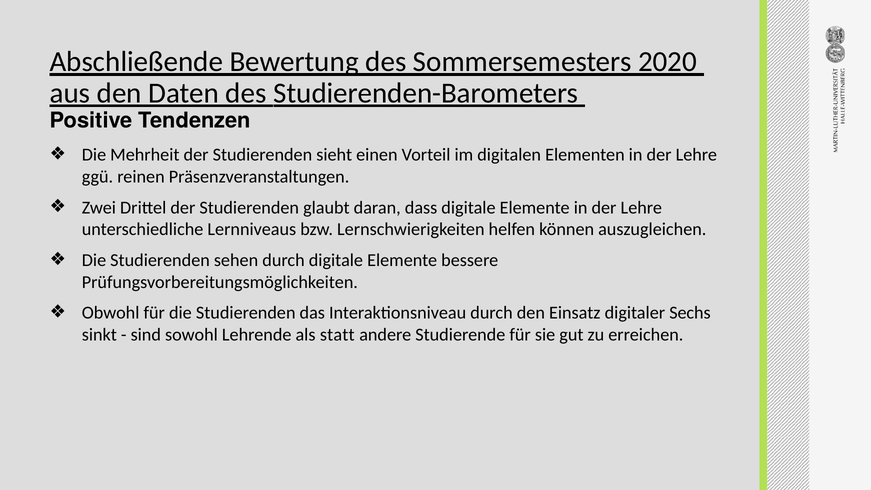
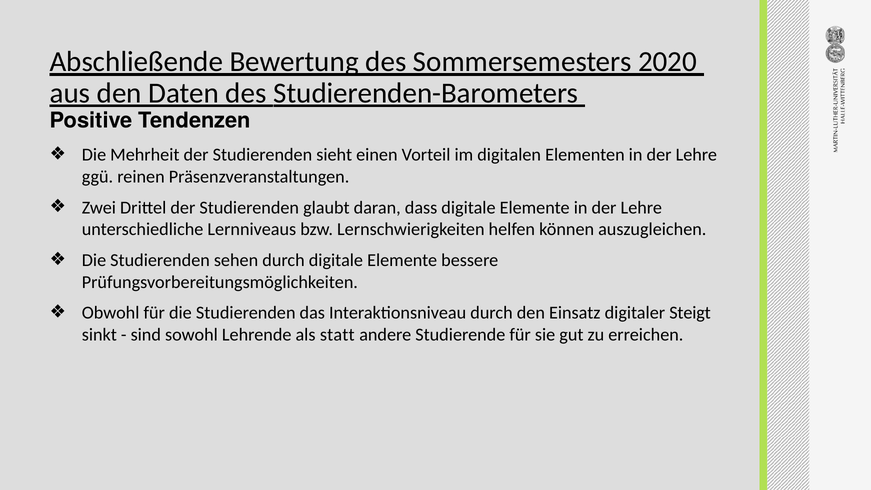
Sechs: Sechs -> Steigt
